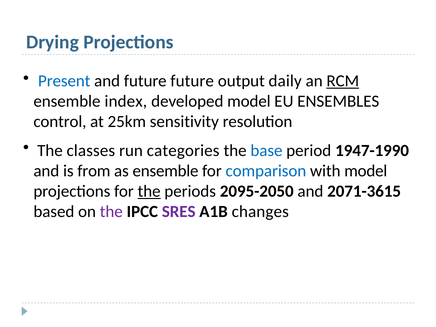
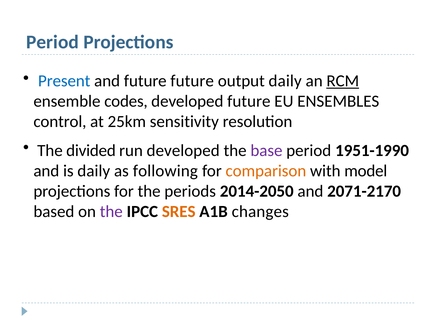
Drying at (53, 42): Drying -> Period
index: index -> codes
developed model: model -> future
classes: classes -> divided
run categories: categories -> developed
base colour: blue -> purple
1947-1990: 1947-1990 -> 1951-1990
is from: from -> daily
as ensemble: ensemble -> following
comparison colour: blue -> orange
the at (149, 191) underline: present -> none
2095-2050: 2095-2050 -> 2014-2050
2071-3615: 2071-3615 -> 2071-2170
SRES colour: purple -> orange
